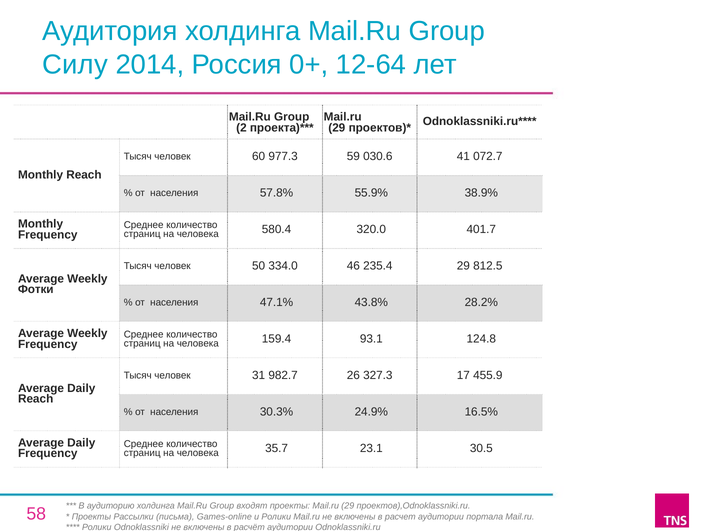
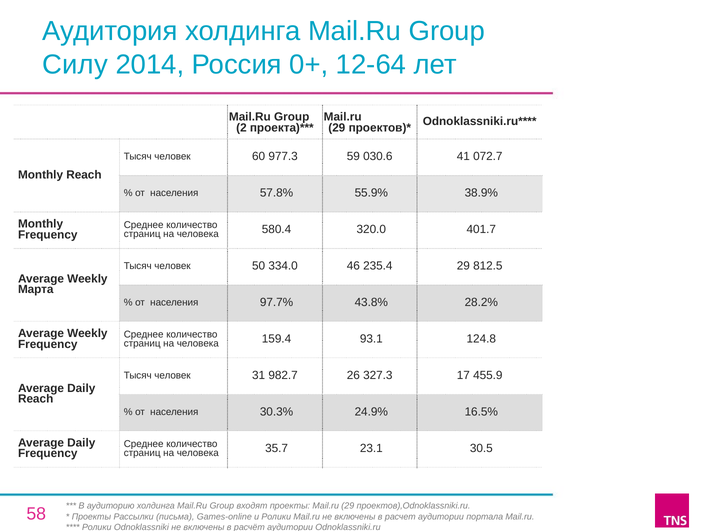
Фотки: Фотки -> Марта
47.1%: 47.1% -> 97.7%
